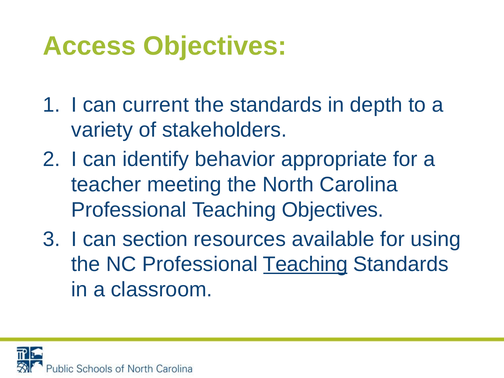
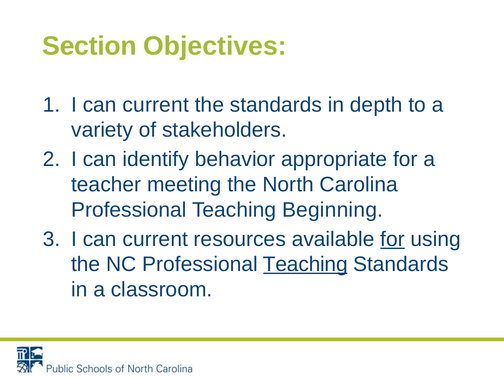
Access: Access -> Section
Teaching Objectives: Objectives -> Beginning
section at (155, 239): section -> current
for at (393, 239) underline: none -> present
